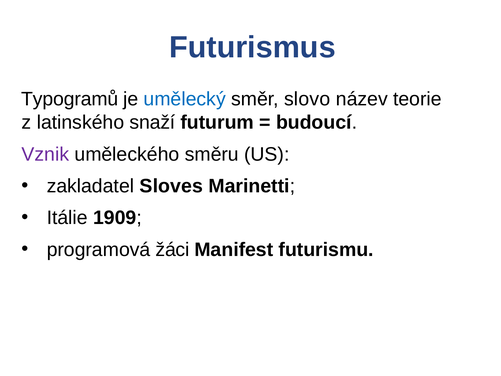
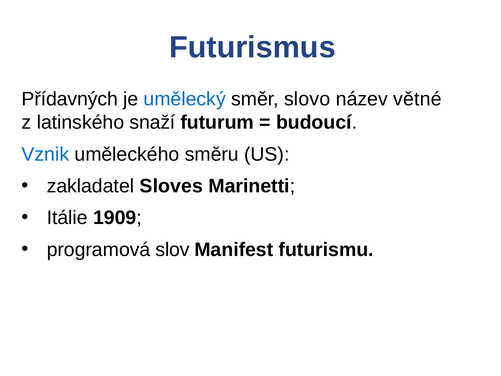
Typogramů: Typogramů -> Přídavných
teorie: teorie -> větné
Vznik colour: purple -> blue
žáci: žáci -> slov
